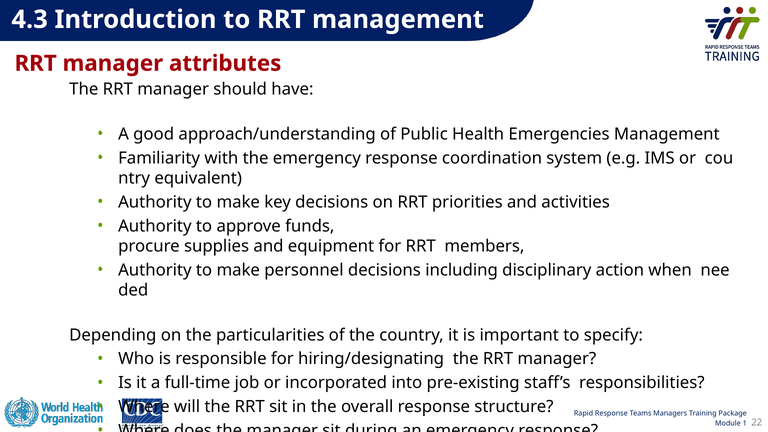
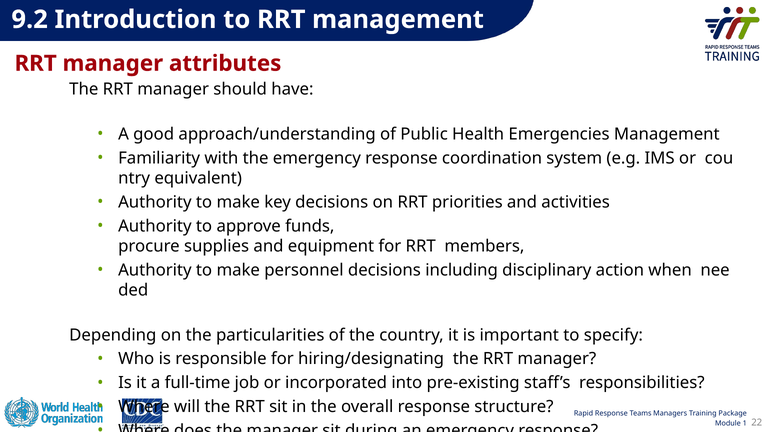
4.3: 4.3 -> 9.2
